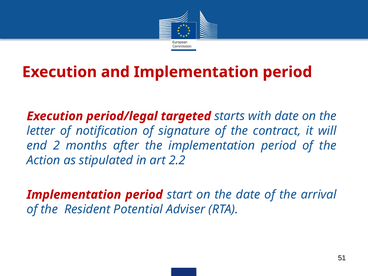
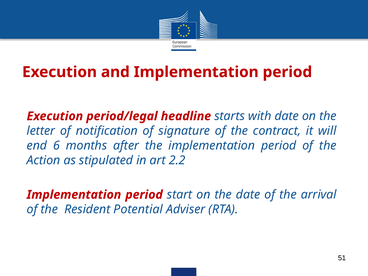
targeted: targeted -> headline
2: 2 -> 6
